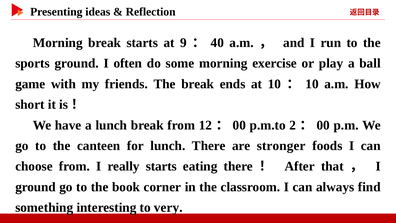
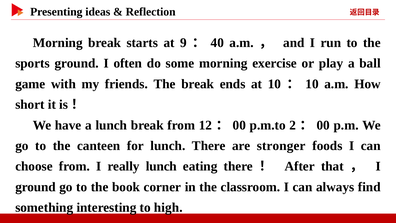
really starts: starts -> lunch
very: very -> high
